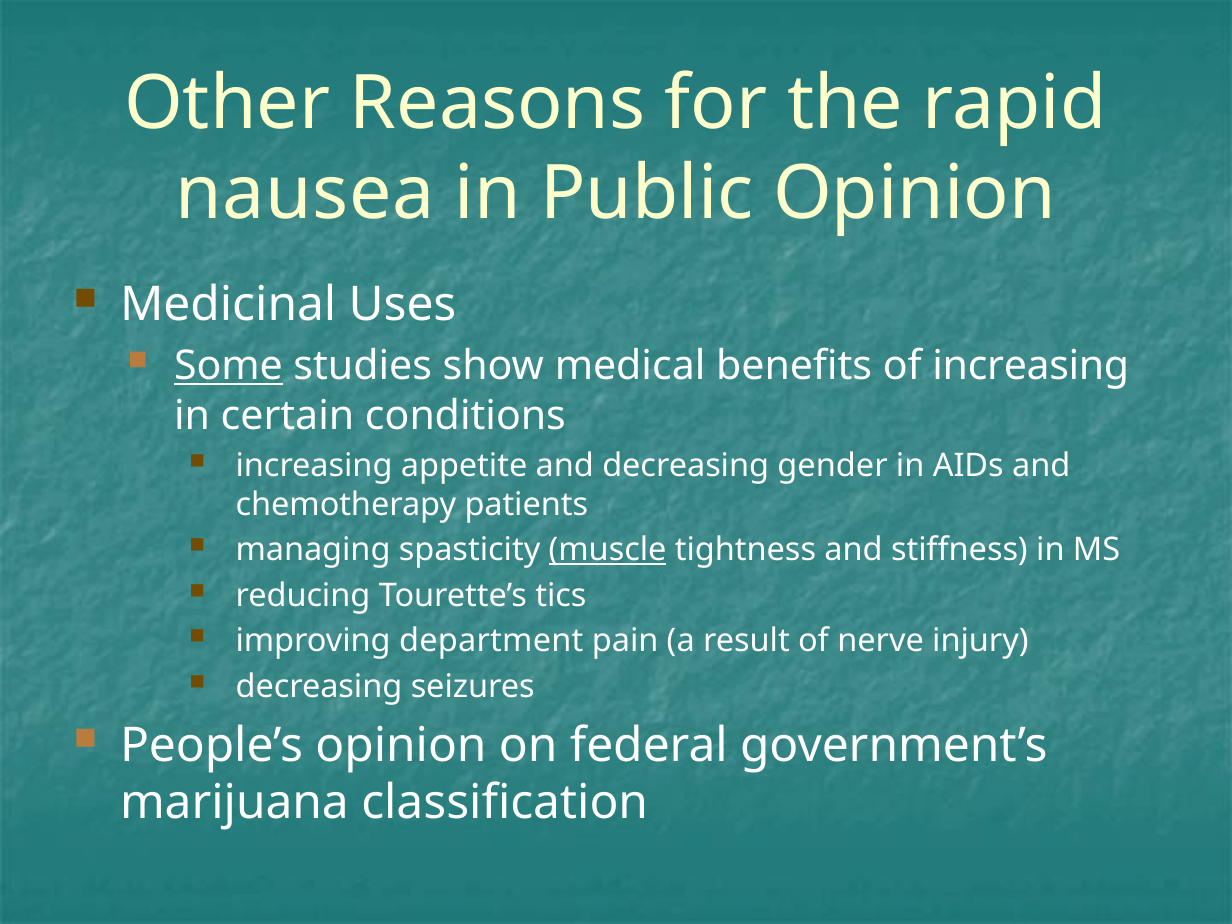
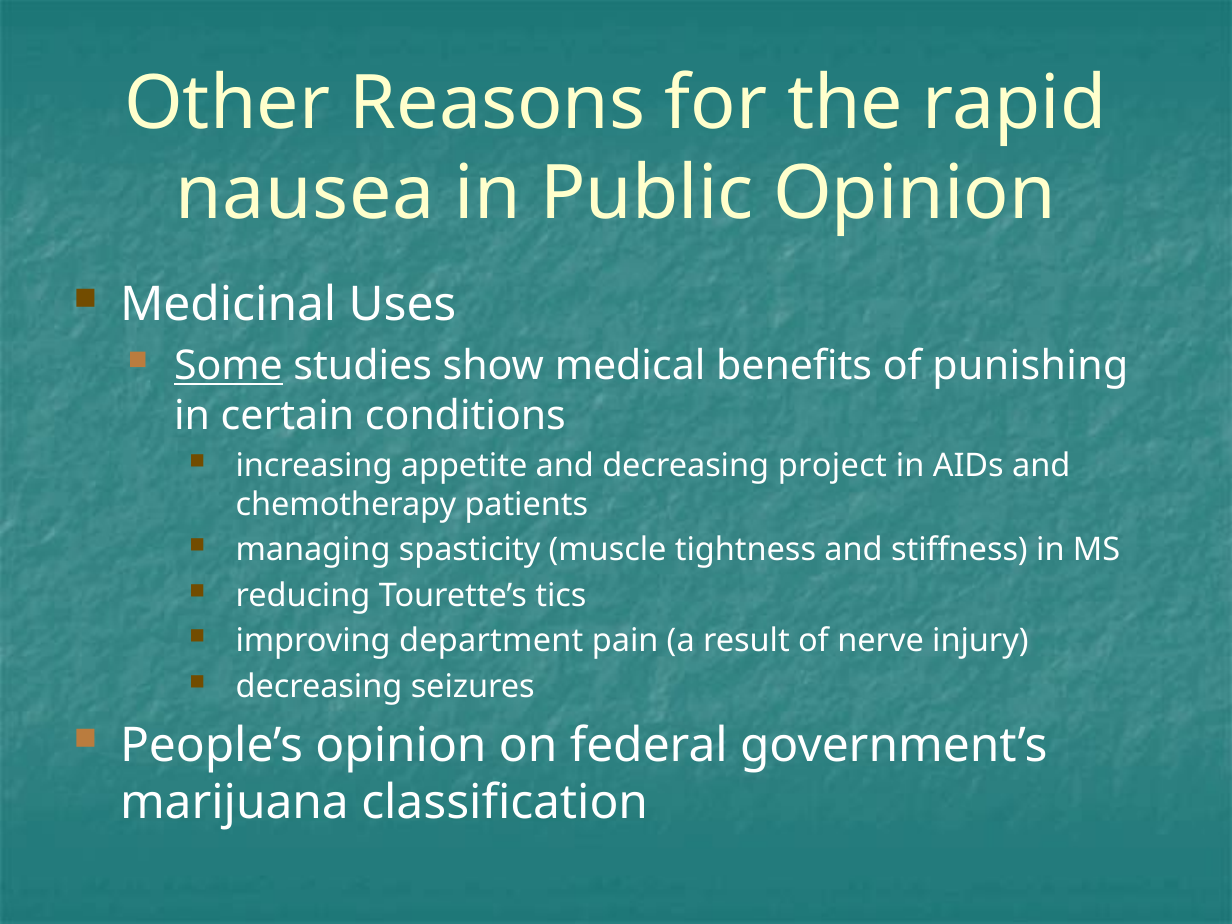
of increasing: increasing -> punishing
gender: gender -> project
muscle underline: present -> none
